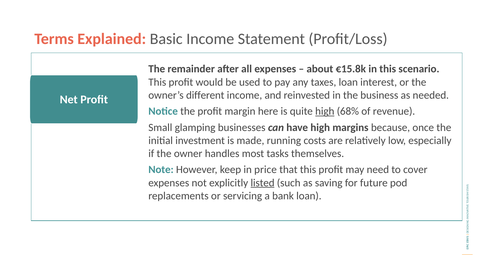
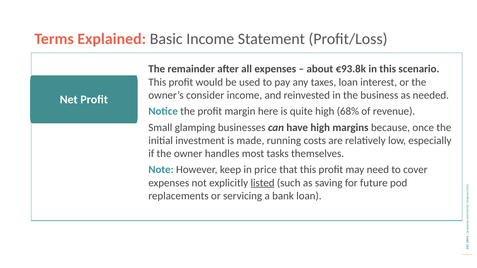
€15.8k: €15.8k -> €93.8k
different: different -> consider
high at (325, 111) underline: present -> none
